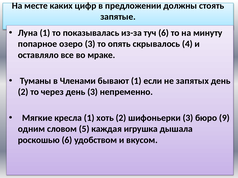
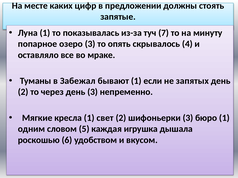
туч 6: 6 -> 7
Членами: Членами -> Забежал
хоть: хоть -> свет
бюро 9: 9 -> 1
